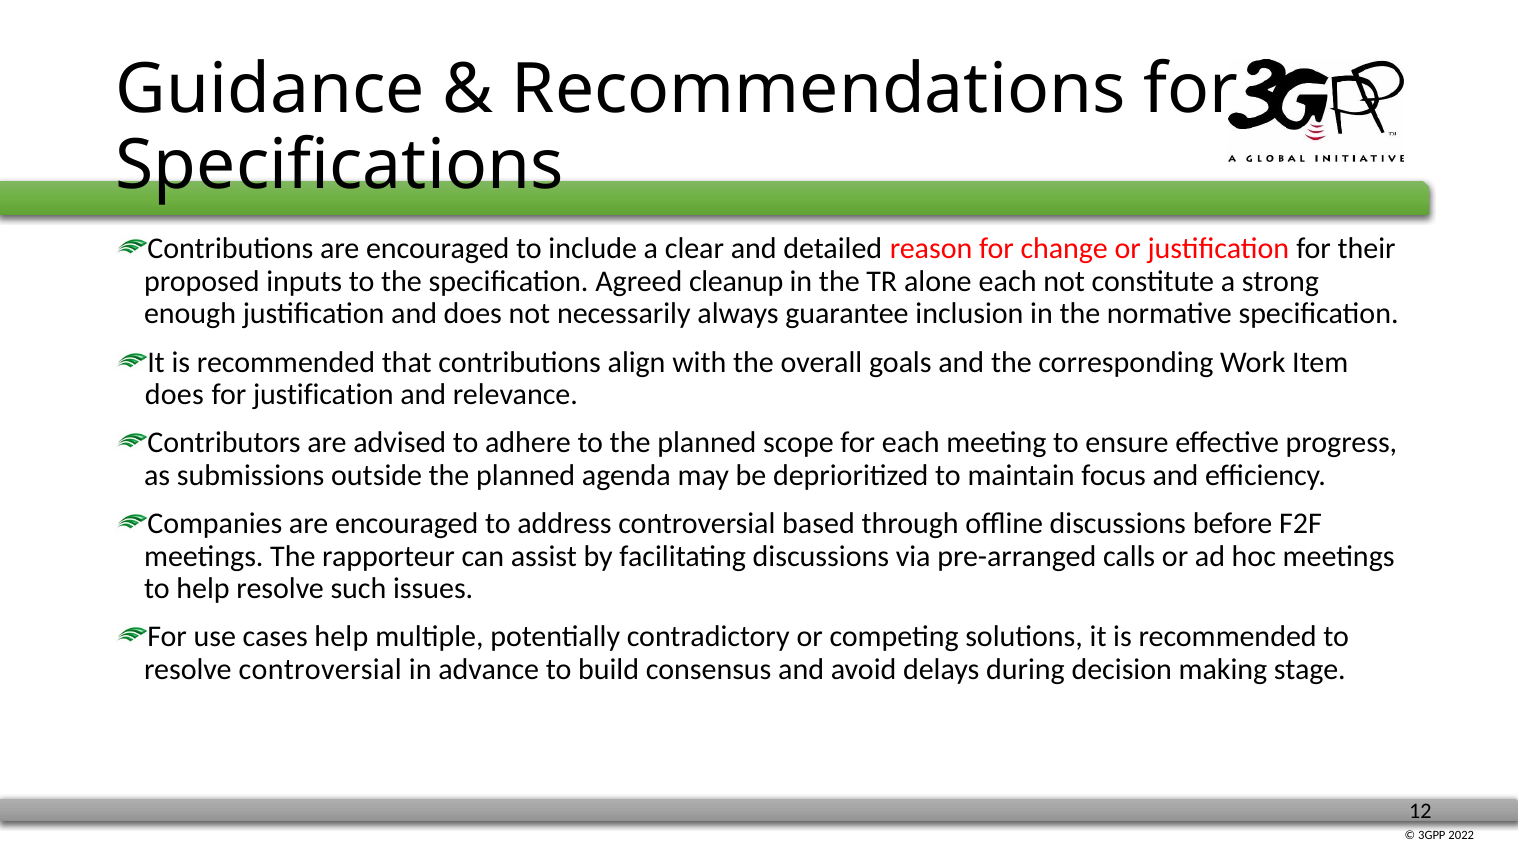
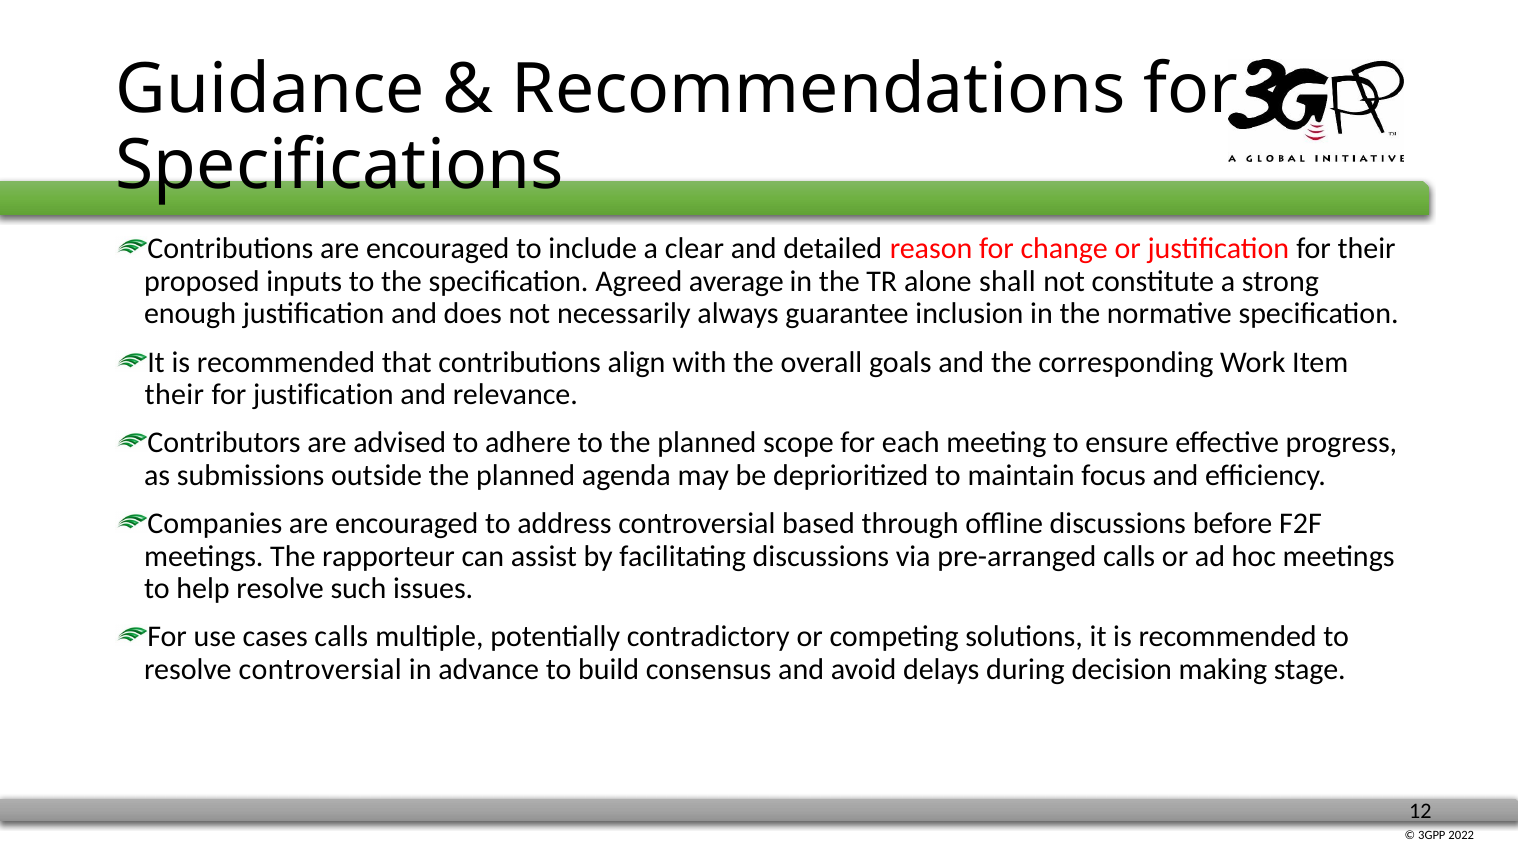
cleanup: cleanup -> average
alone each: each -> shall
does at (174, 395): does -> their
cases help: help -> calls
